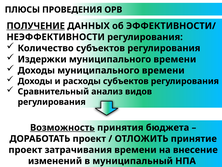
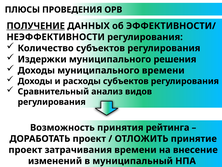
Издержки муниципального времени: времени -> решения
Возможность underline: present -> none
бюджета: бюджета -> рейтинга
